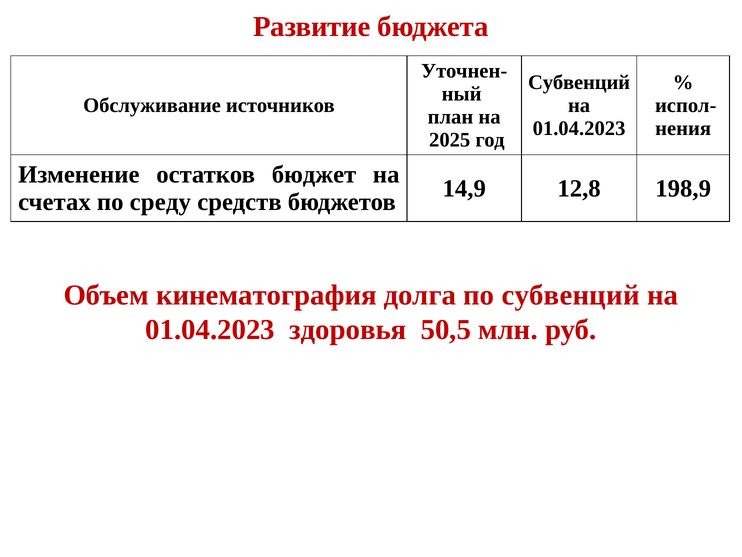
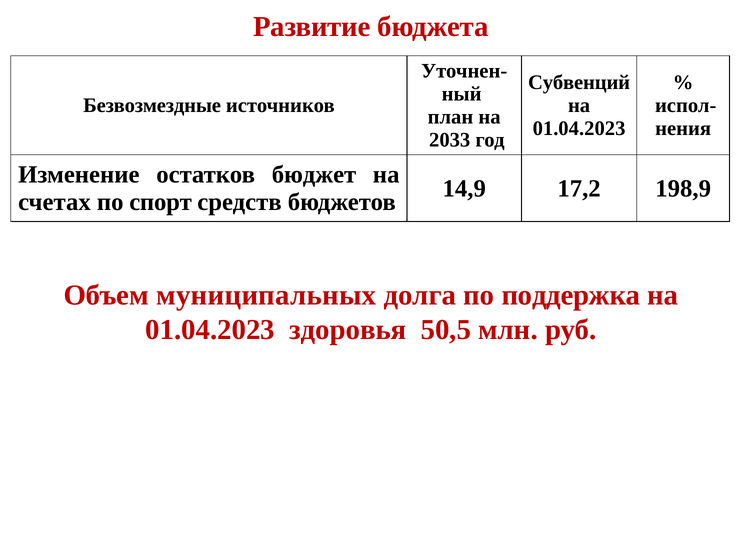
Обслуживание: Обслуживание -> Безвозмездные
2025: 2025 -> 2033
12,8: 12,8 -> 17,2
среду: среду -> спорт
кинематография: кинематография -> муниципальных
по субвенций: субвенций -> поддержка
